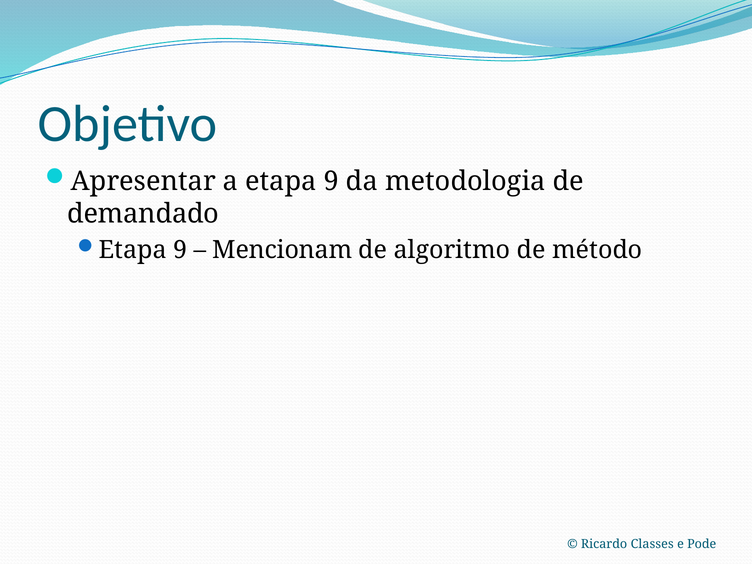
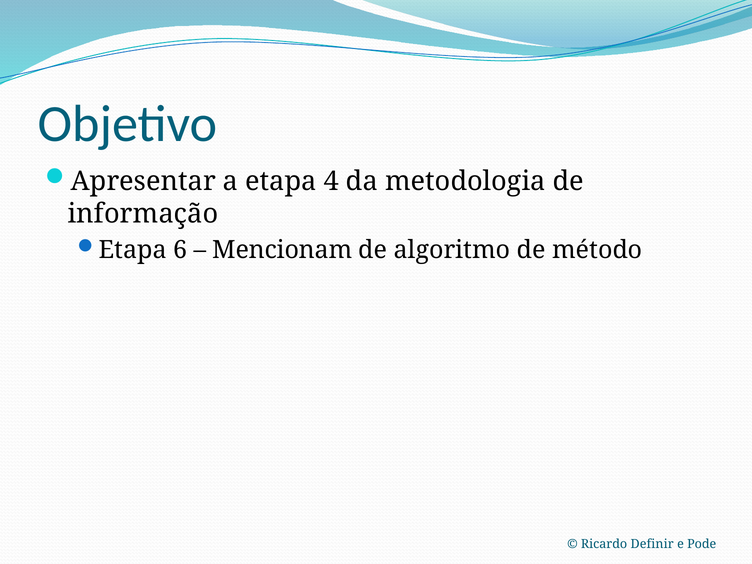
a etapa 9: 9 -> 4
demandado: demandado -> informação
9 at (180, 250): 9 -> 6
Classes: Classes -> Definir
